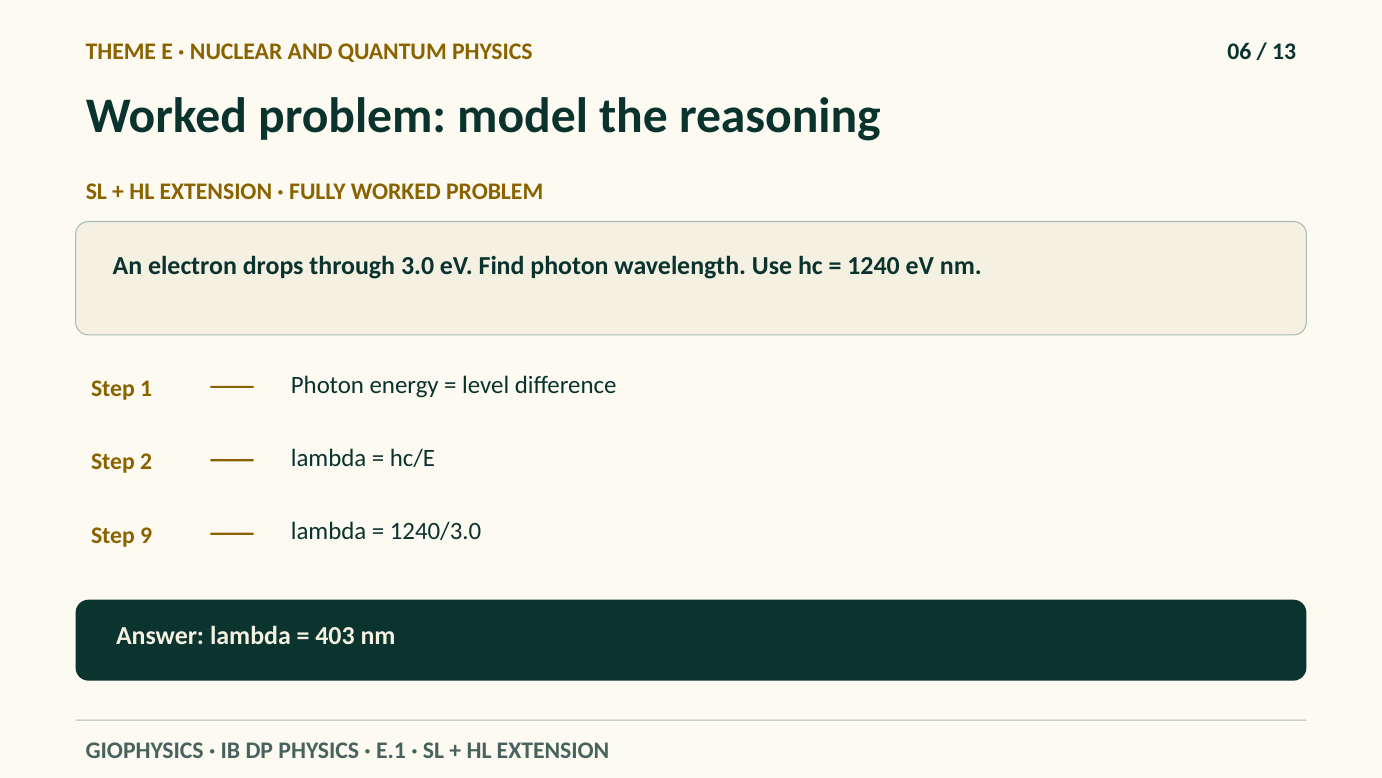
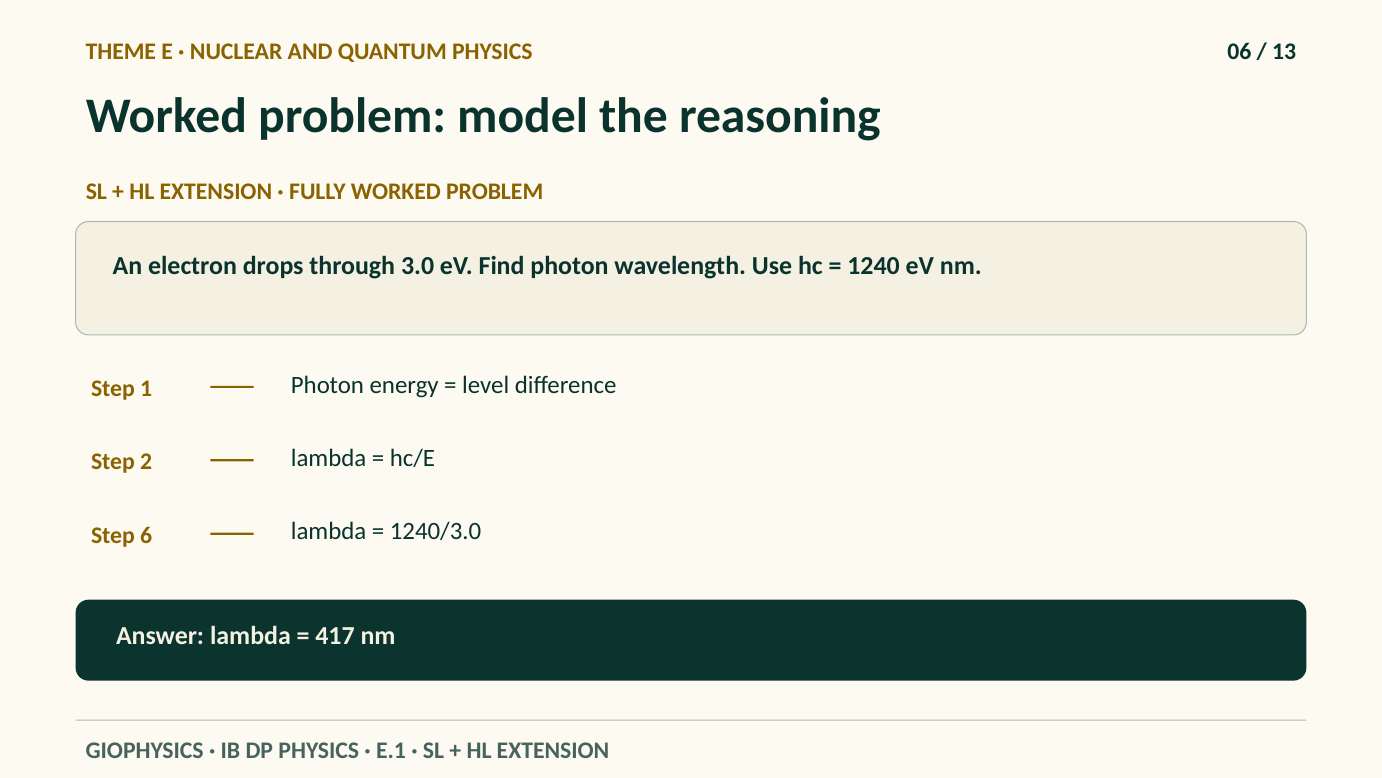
9: 9 -> 6
403: 403 -> 417
